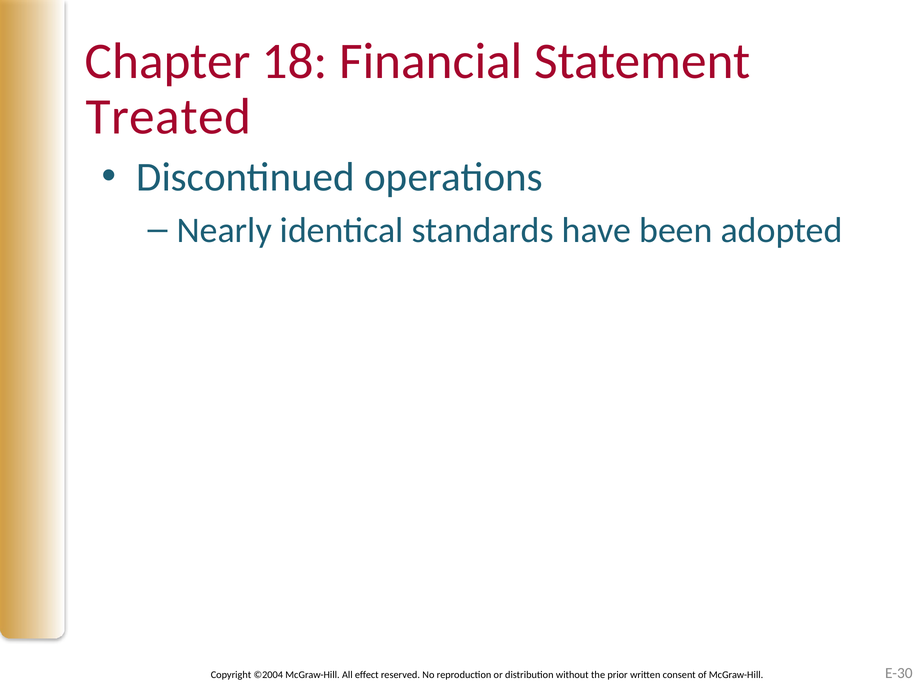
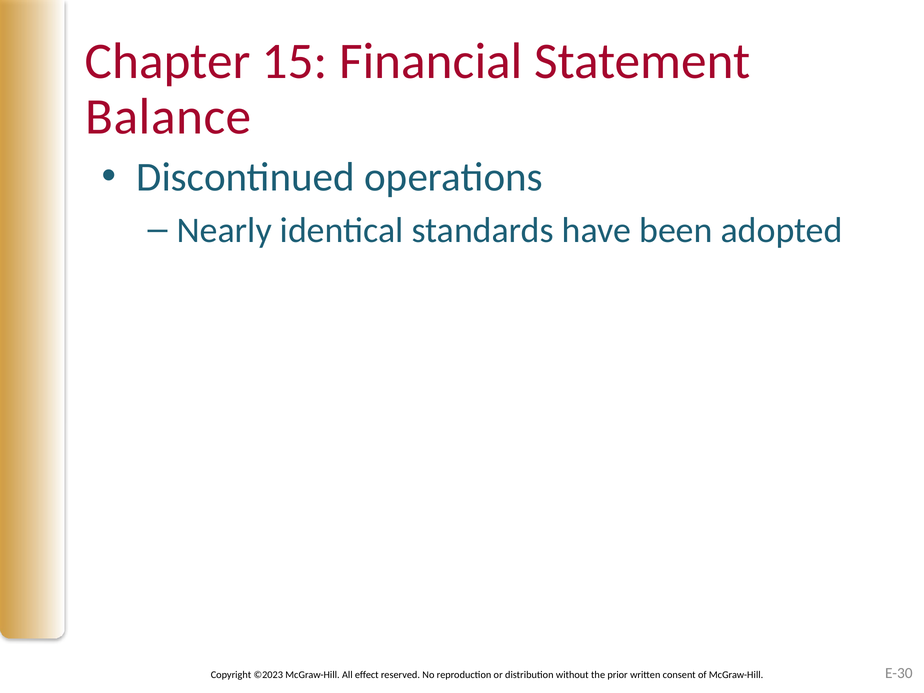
18: 18 -> 15
Treated: Treated -> Balance
©2004: ©2004 -> ©2023
